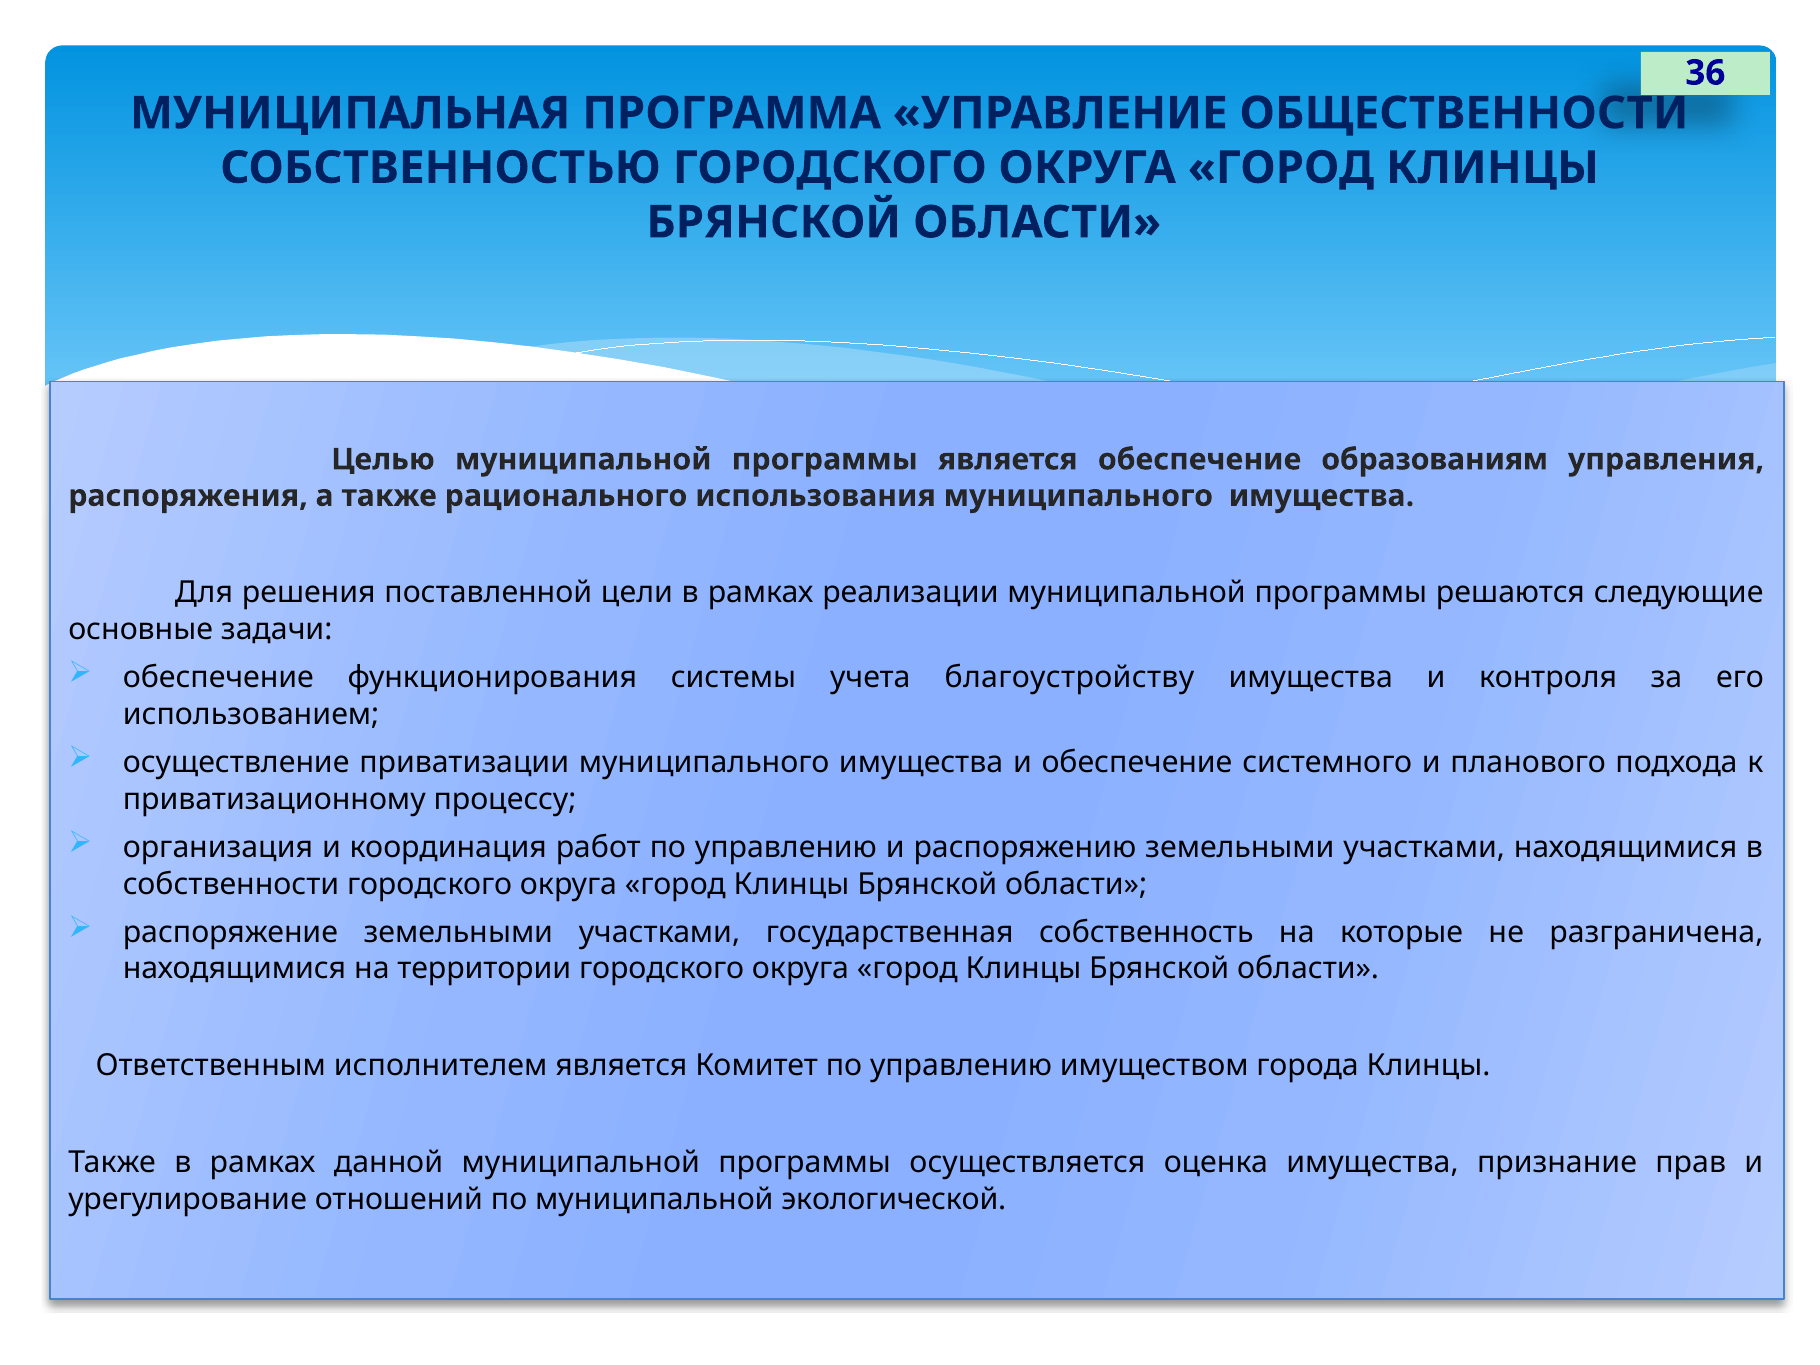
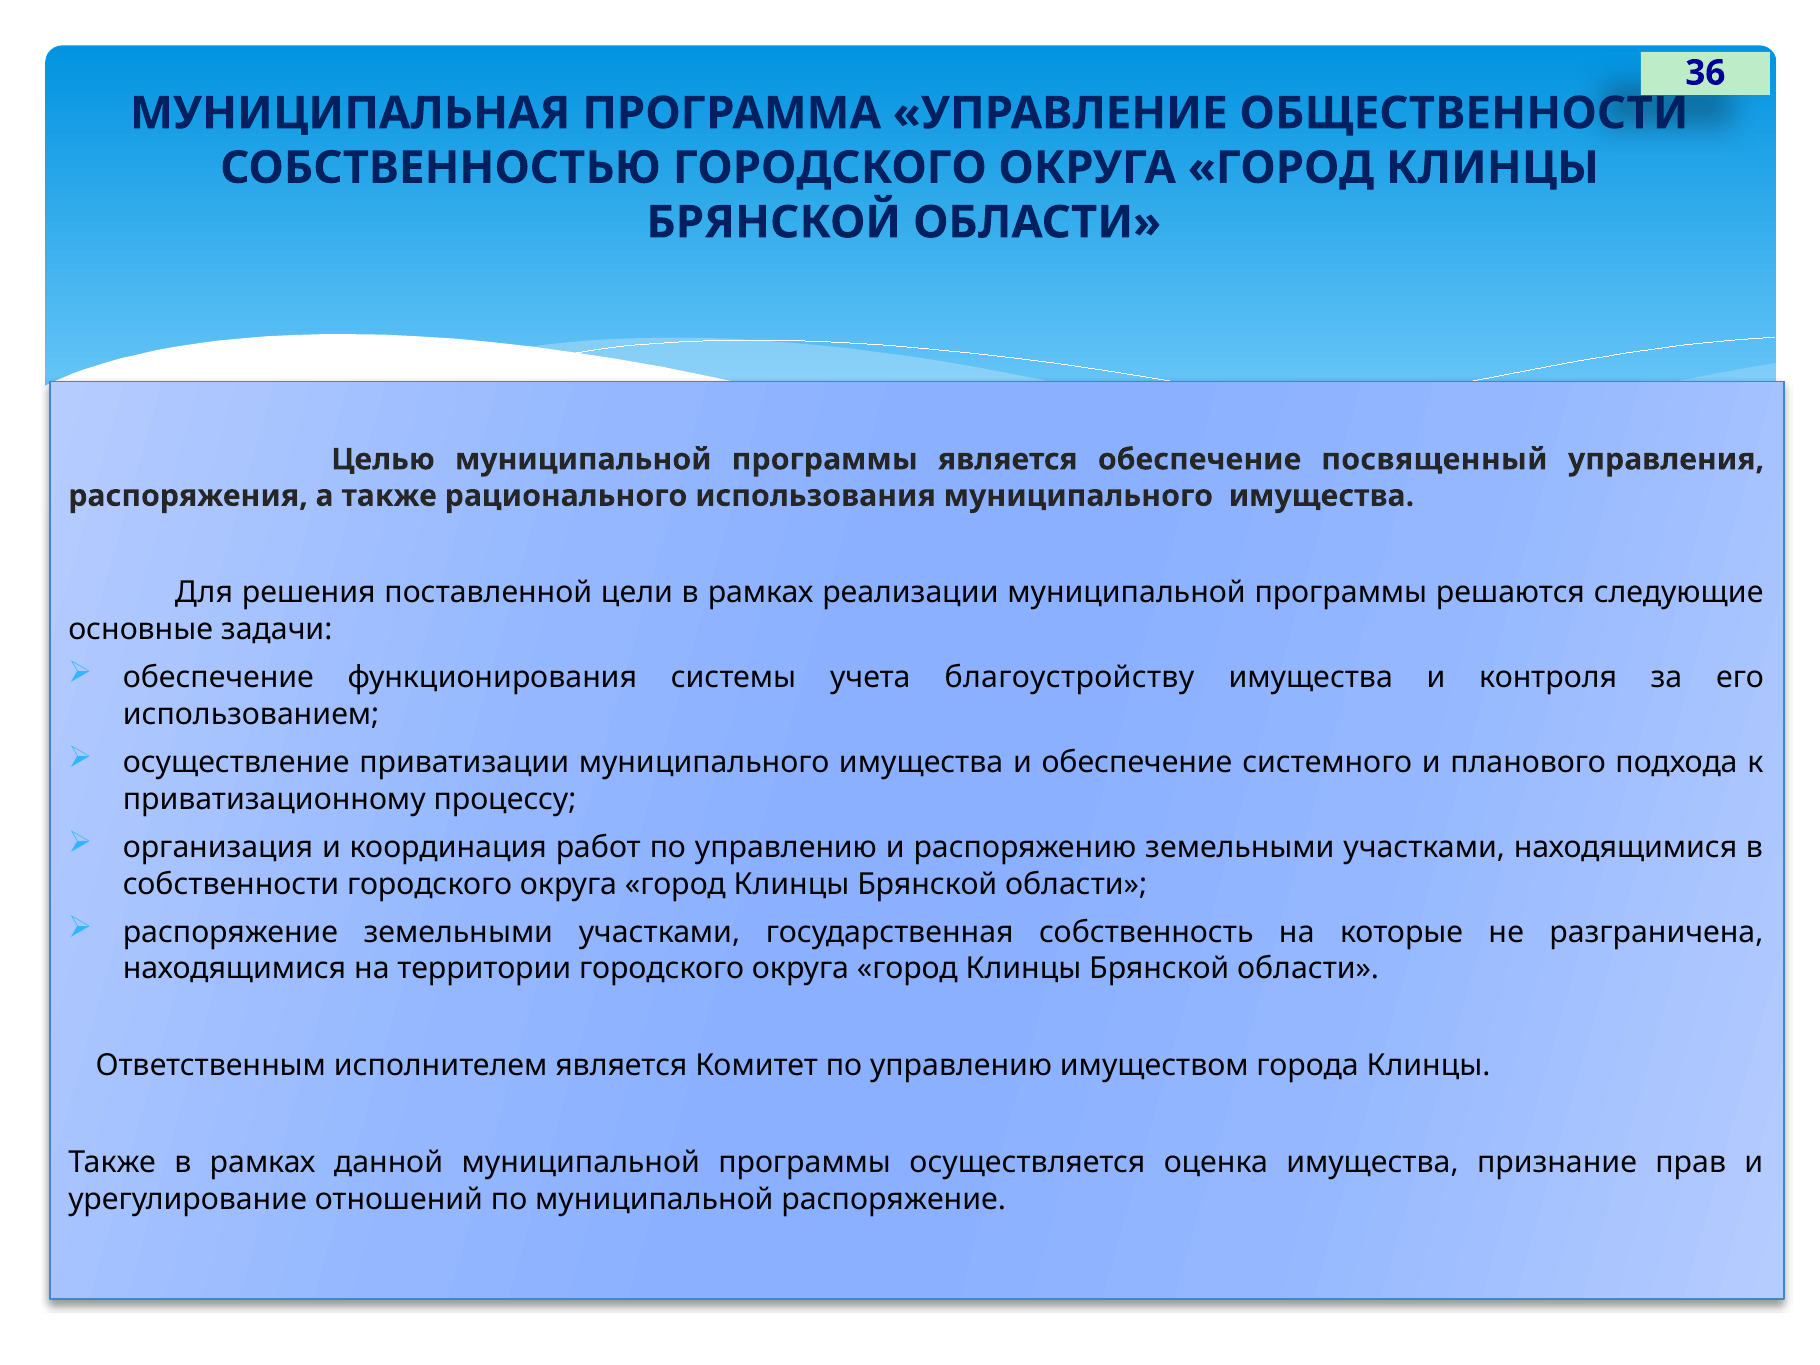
образованиям: образованиям -> посвященный
муниципальной экологической: экологической -> распоряжение
